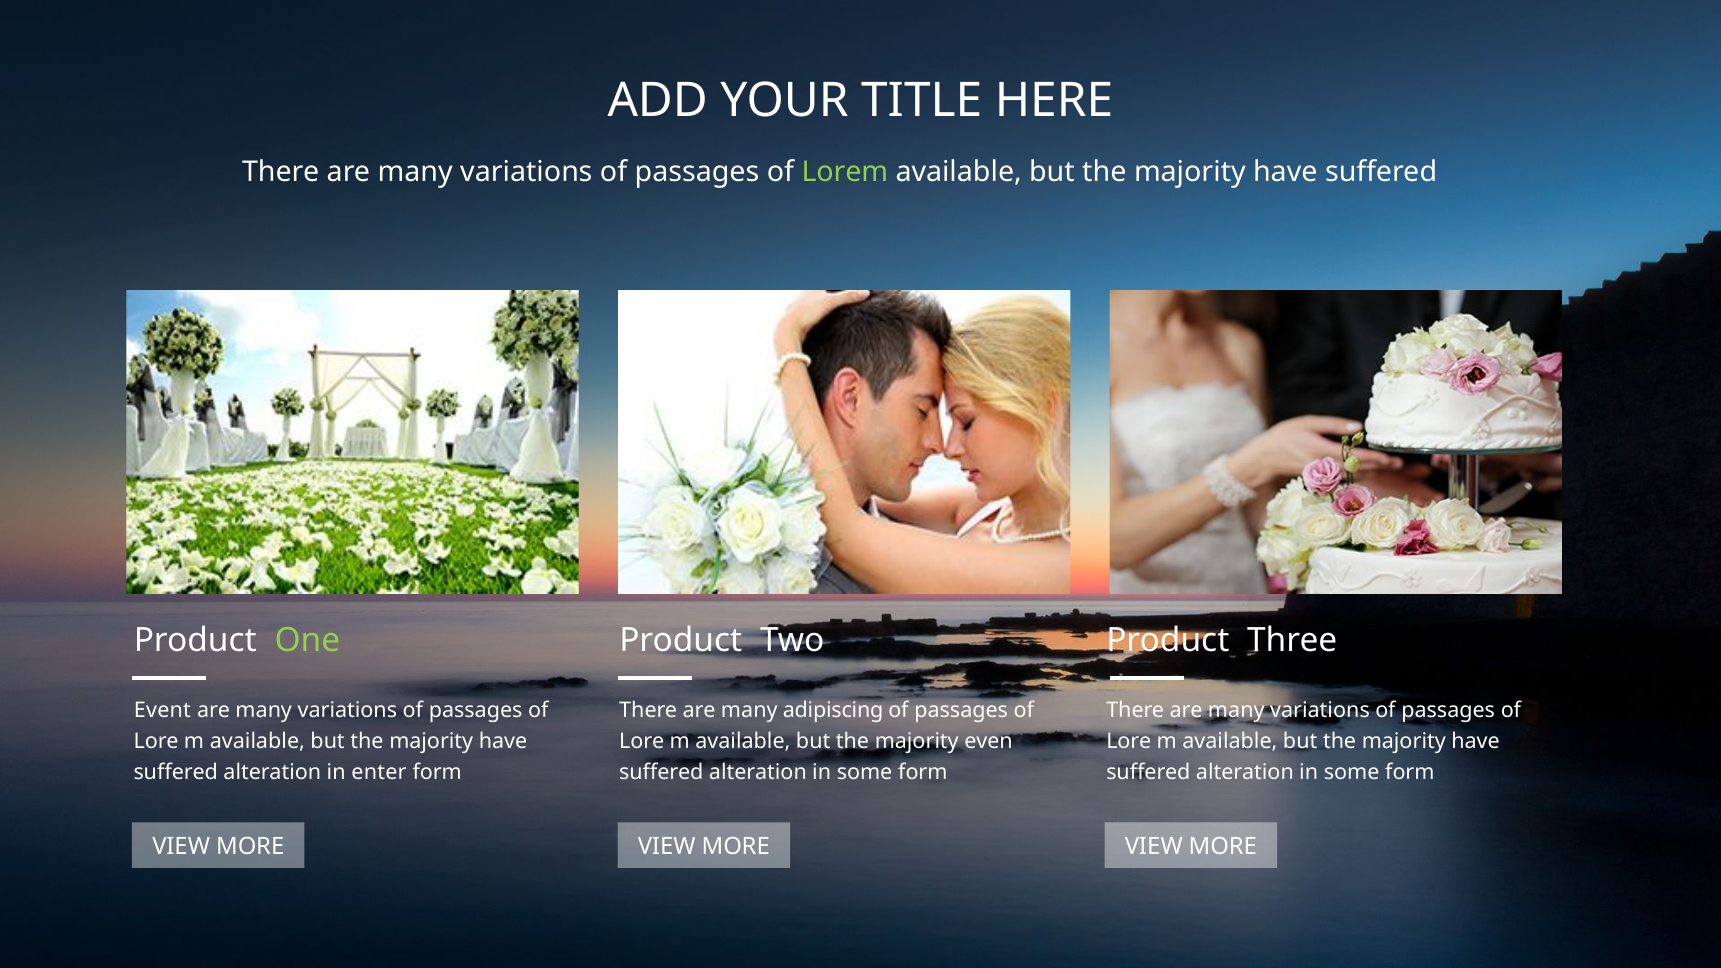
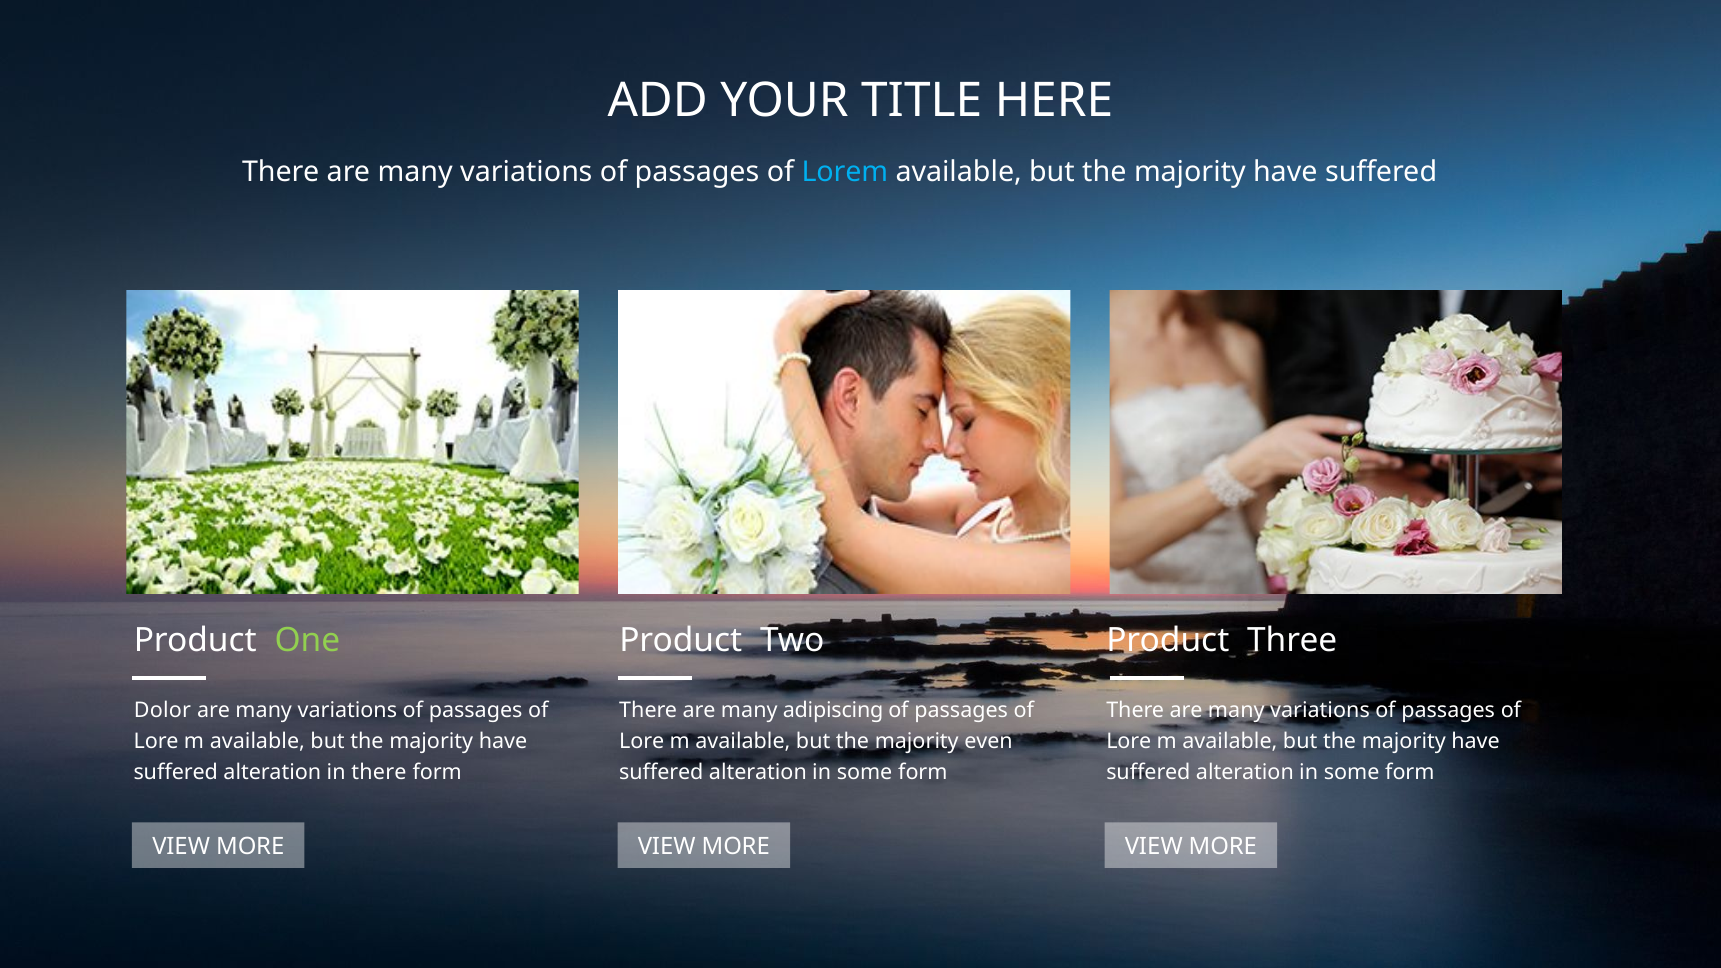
Lorem colour: light green -> light blue
Event: Event -> Dolor
in enter: enter -> there
